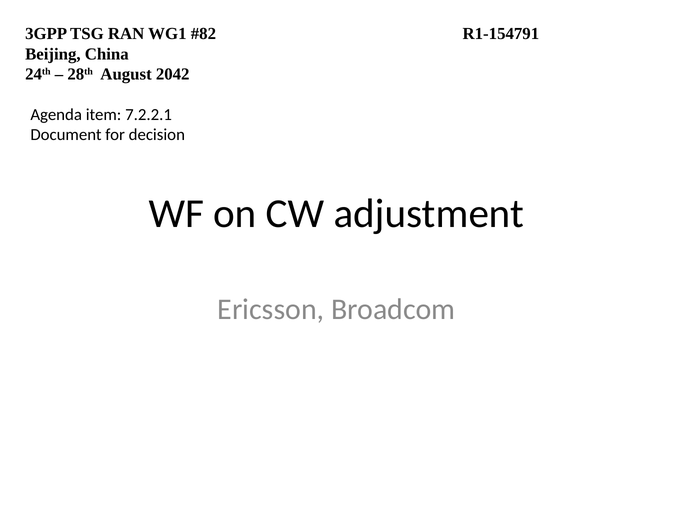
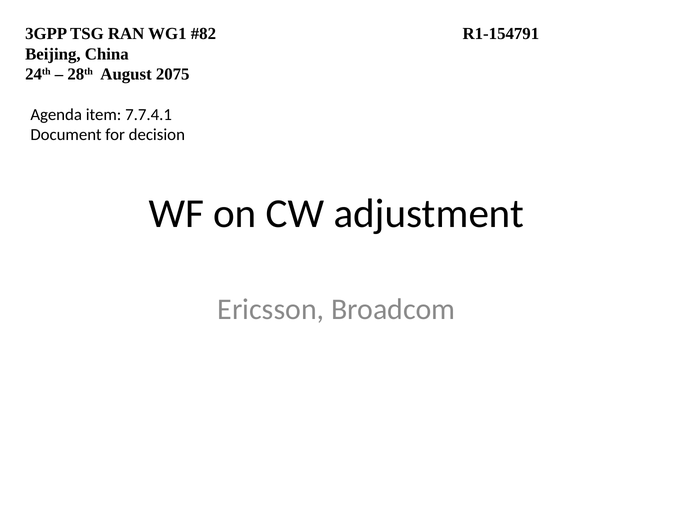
2042: 2042 -> 2075
7.2.2.1: 7.2.2.1 -> 7.7.4.1
